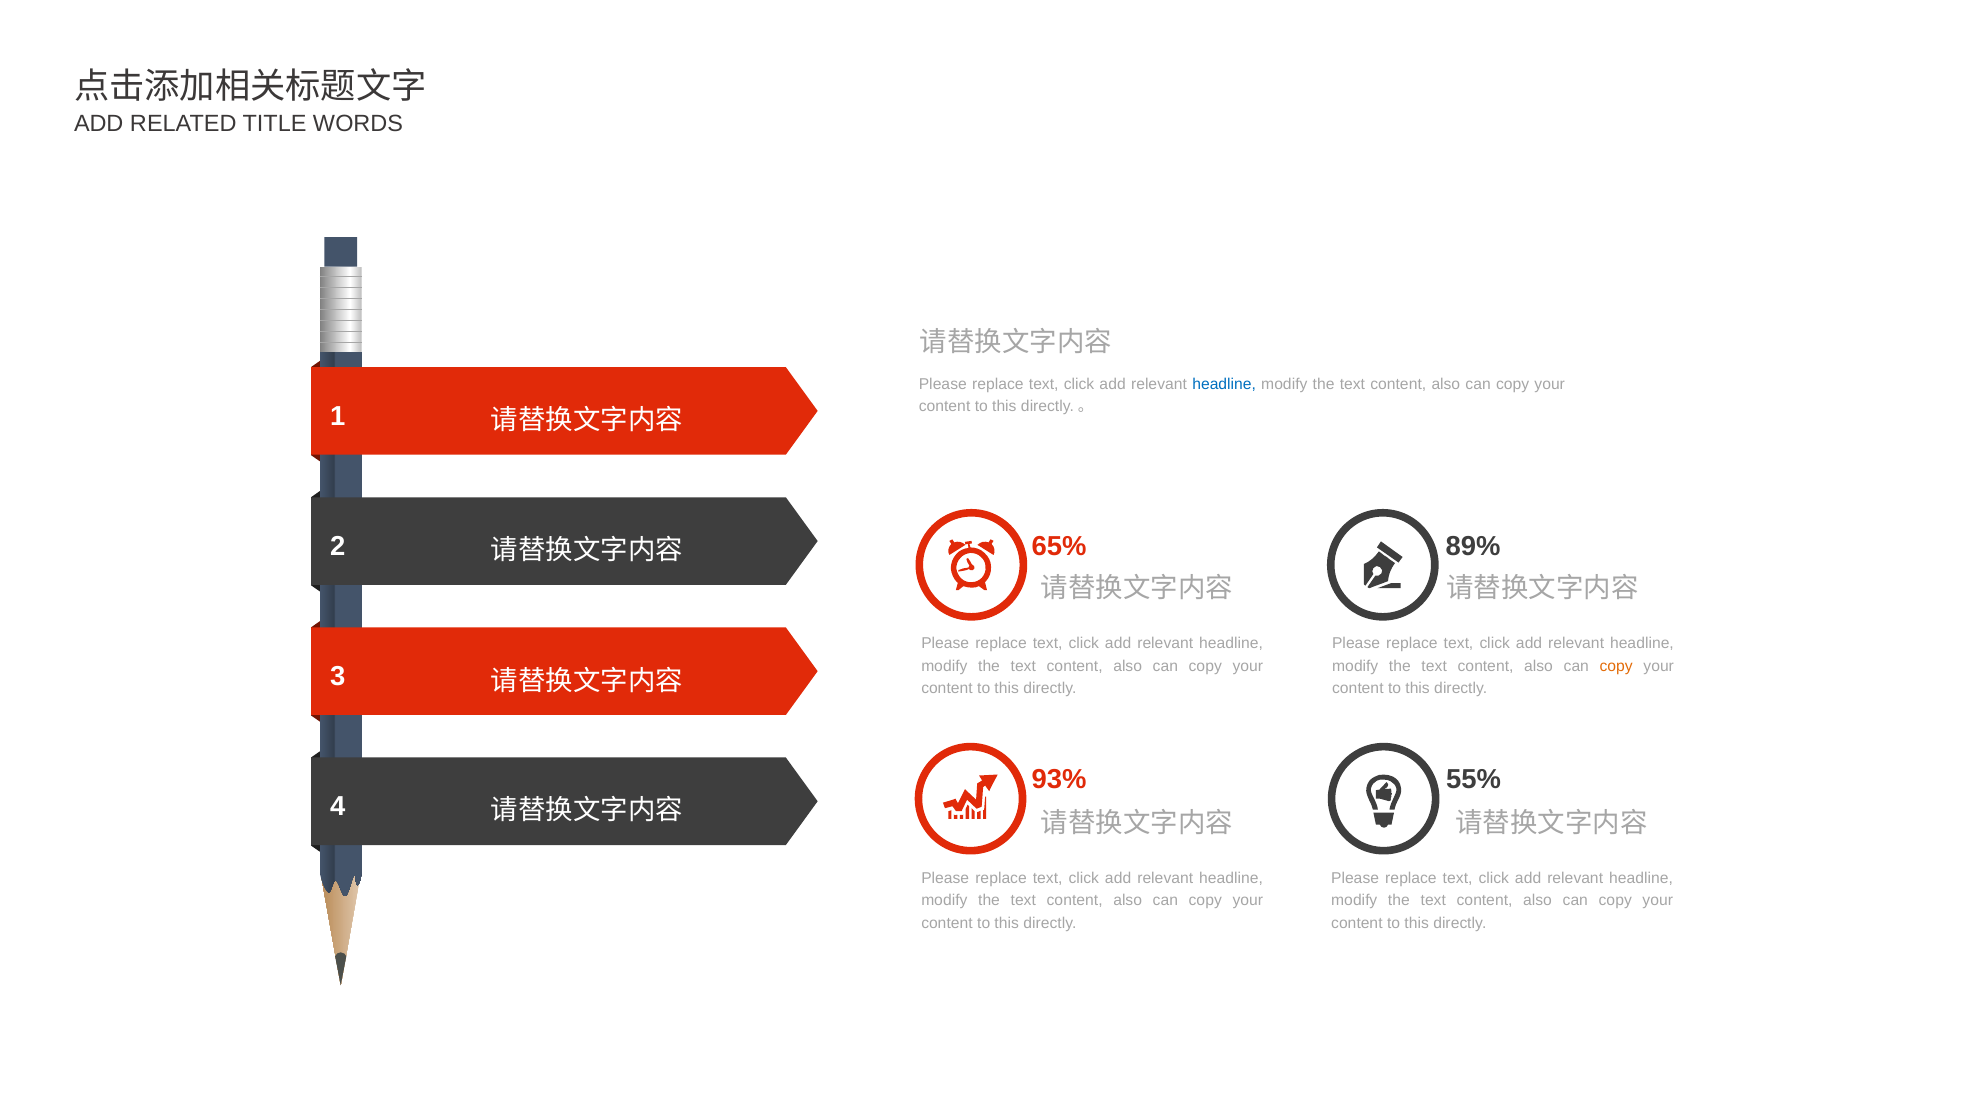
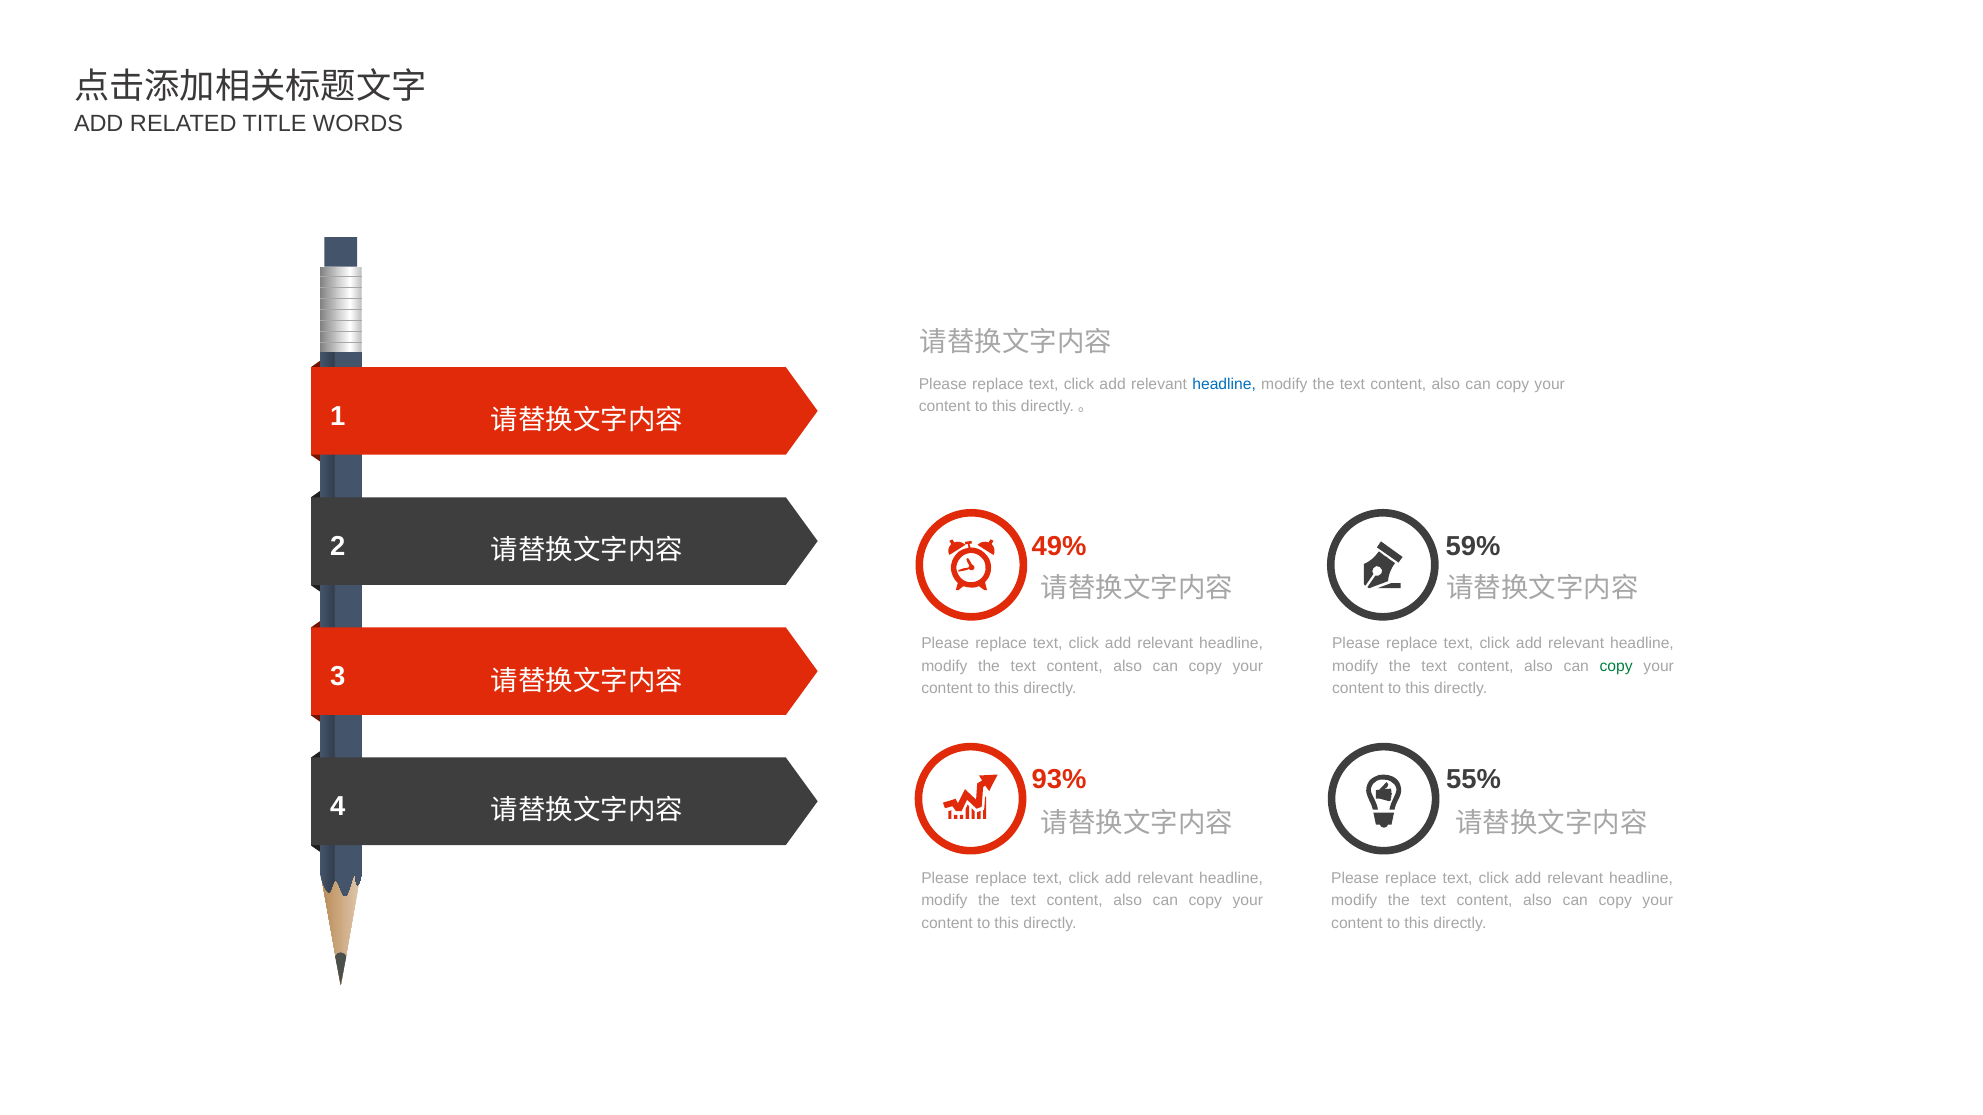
65%: 65% -> 49%
89%: 89% -> 59%
copy at (1616, 666) colour: orange -> green
